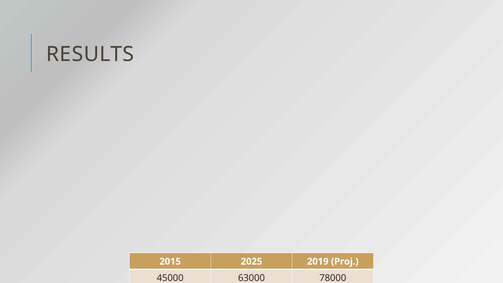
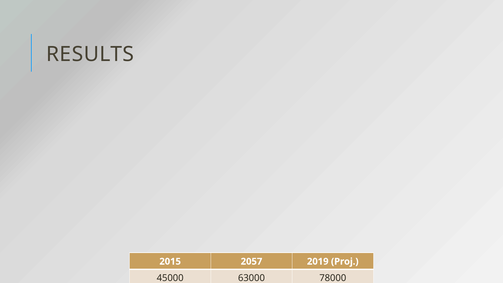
2025: 2025 -> 2057
